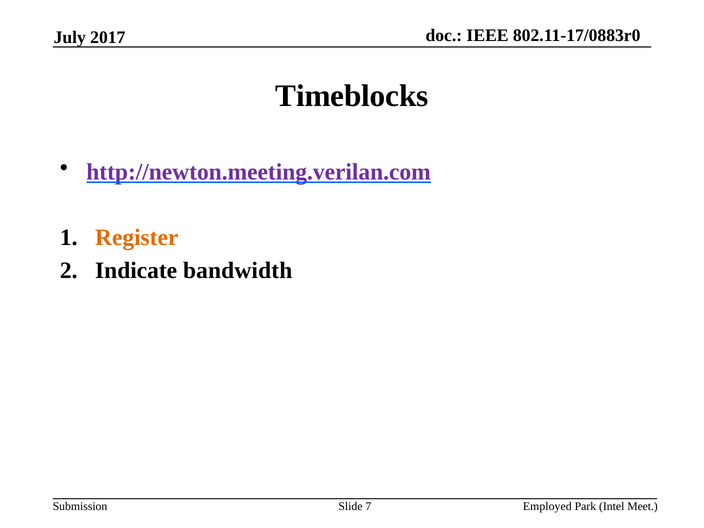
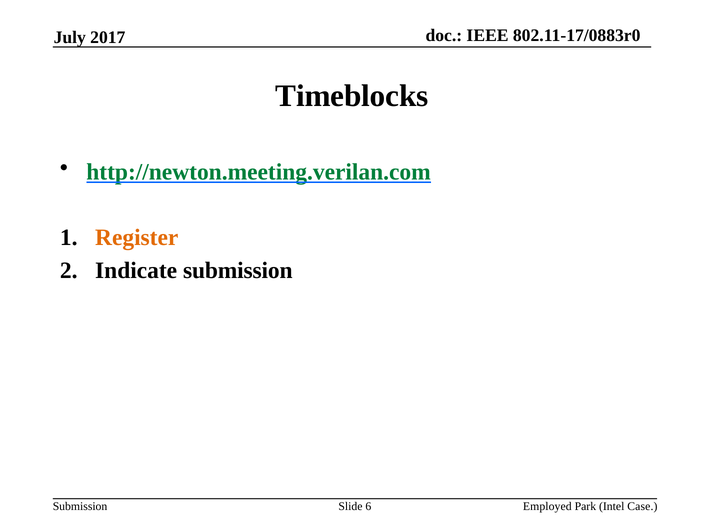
http://newton.meeting.verilan.com colour: purple -> green
Indicate bandwidth: bandwidth -> submission
7: 7 -> 6
Meet: Meet -> Case
